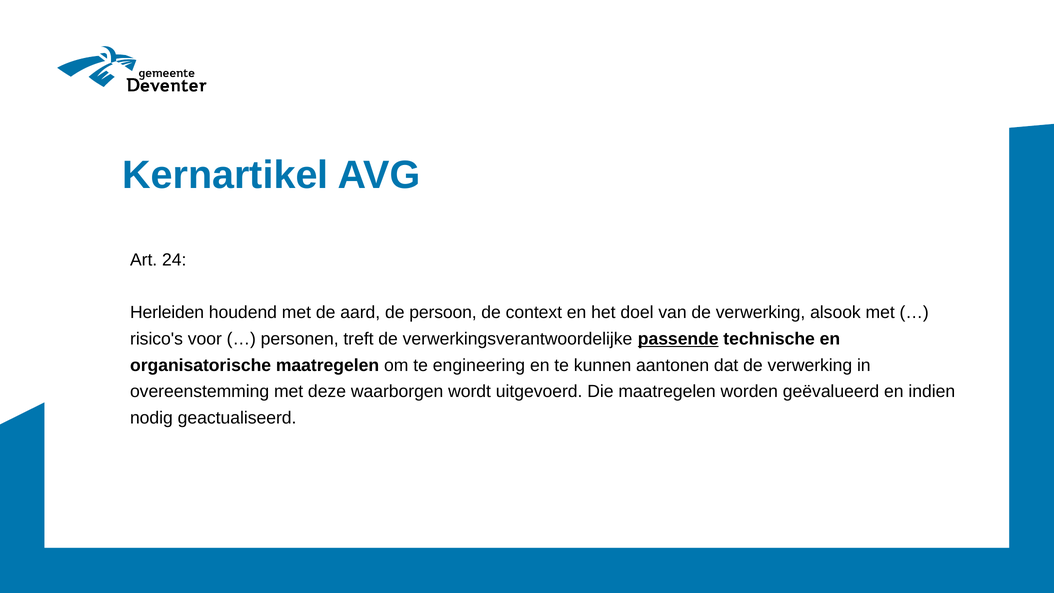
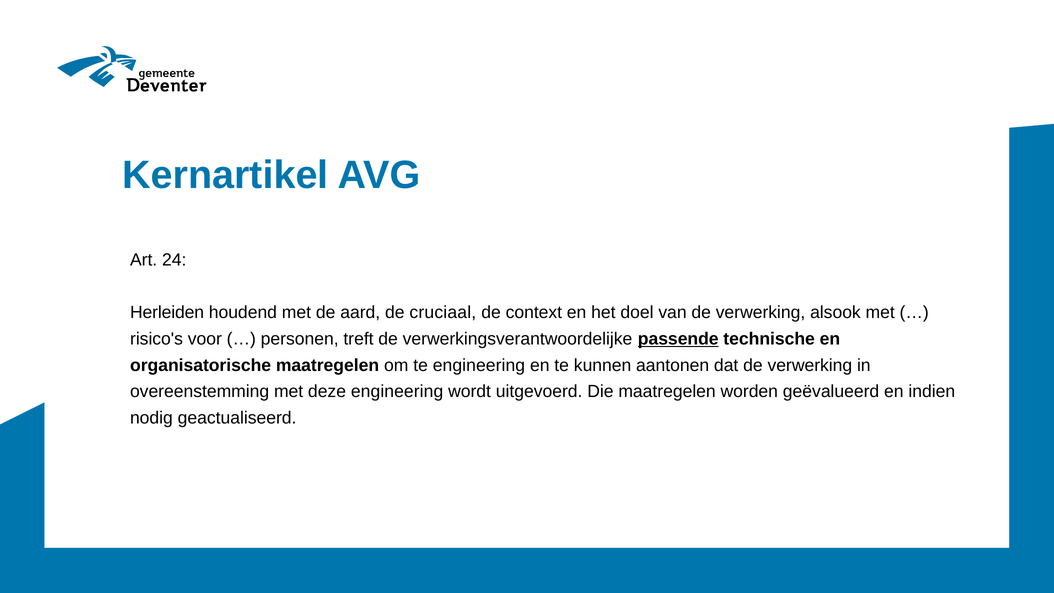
persoon: persoon -> cruciaal
deze waarborgen: waarborgen -> engineering
